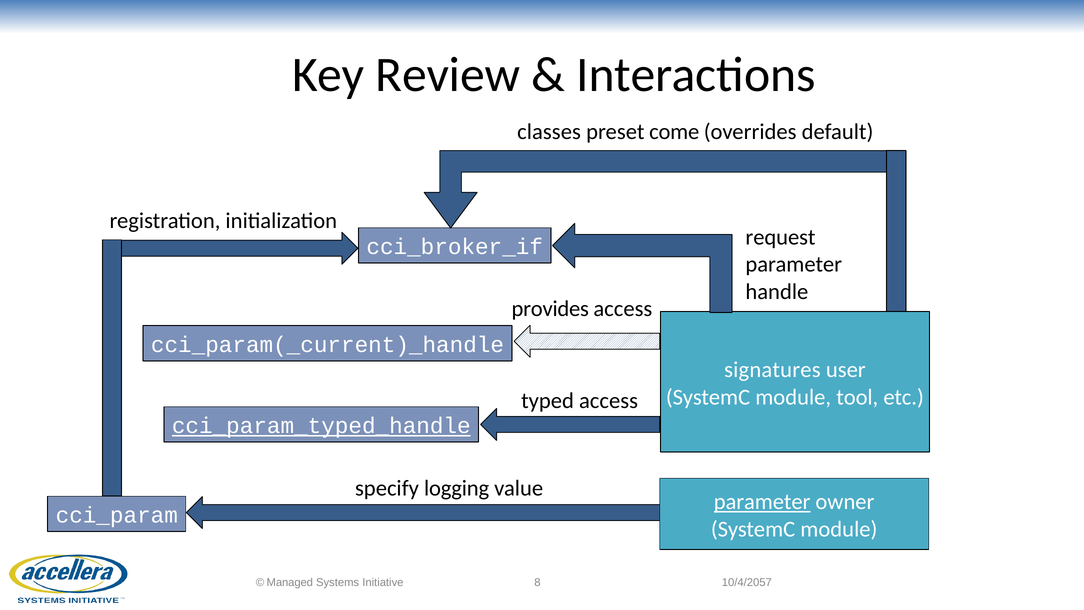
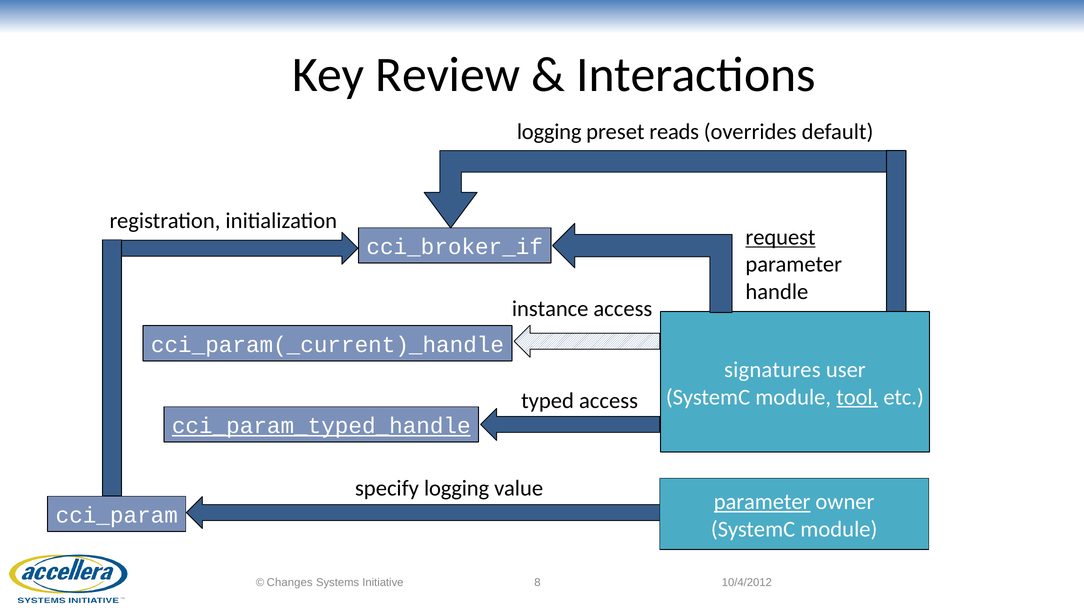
classes at (549, 132): classes -> logging
come: come -> reads
request underline: none -> present
provides: provides -> instance
tool underline: none -> present
Managed: Managed -> Changes
10/4/2057: 10/4/2057 -> 10/4/2012
